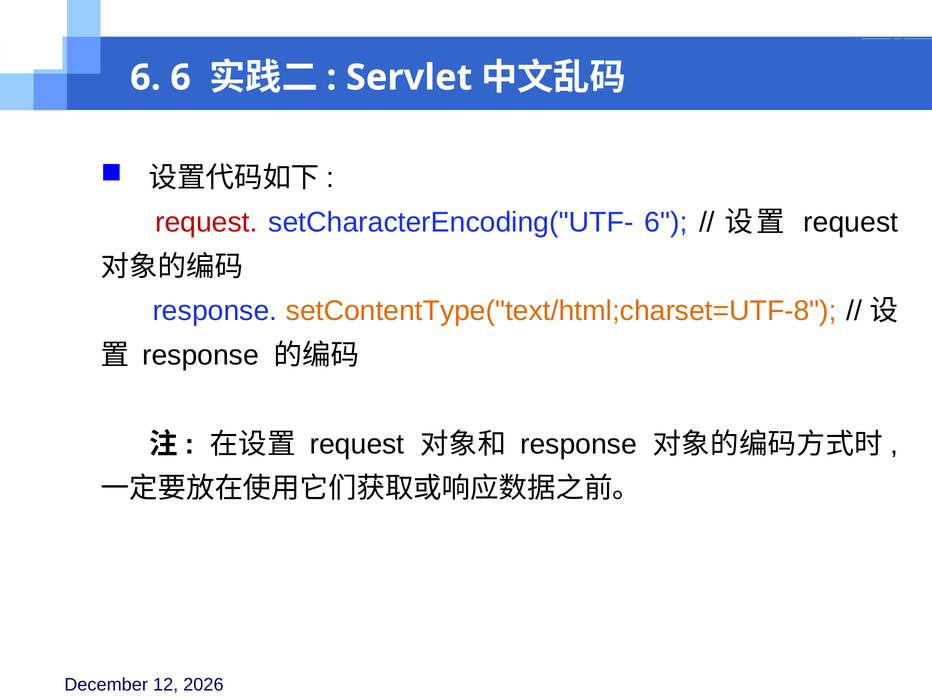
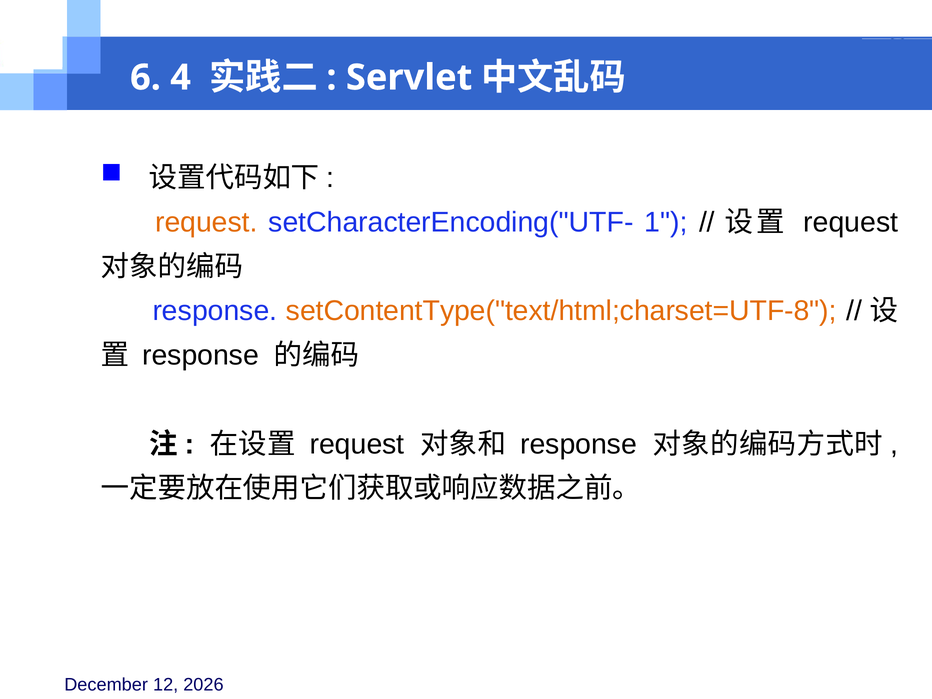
6 6: 6 -> 4
request at (206, 222) colour: red -> orange
setCharacterEncoding("UTF- 6: 6 -> 1
